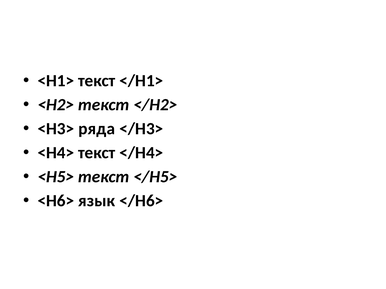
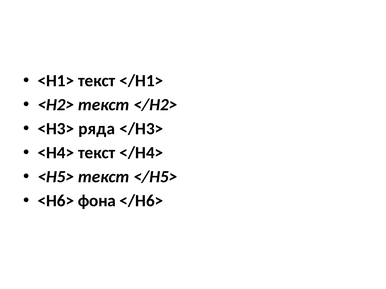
язык: язык -> фона
